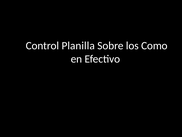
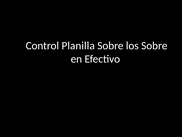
los Como: Como -> Sobre
